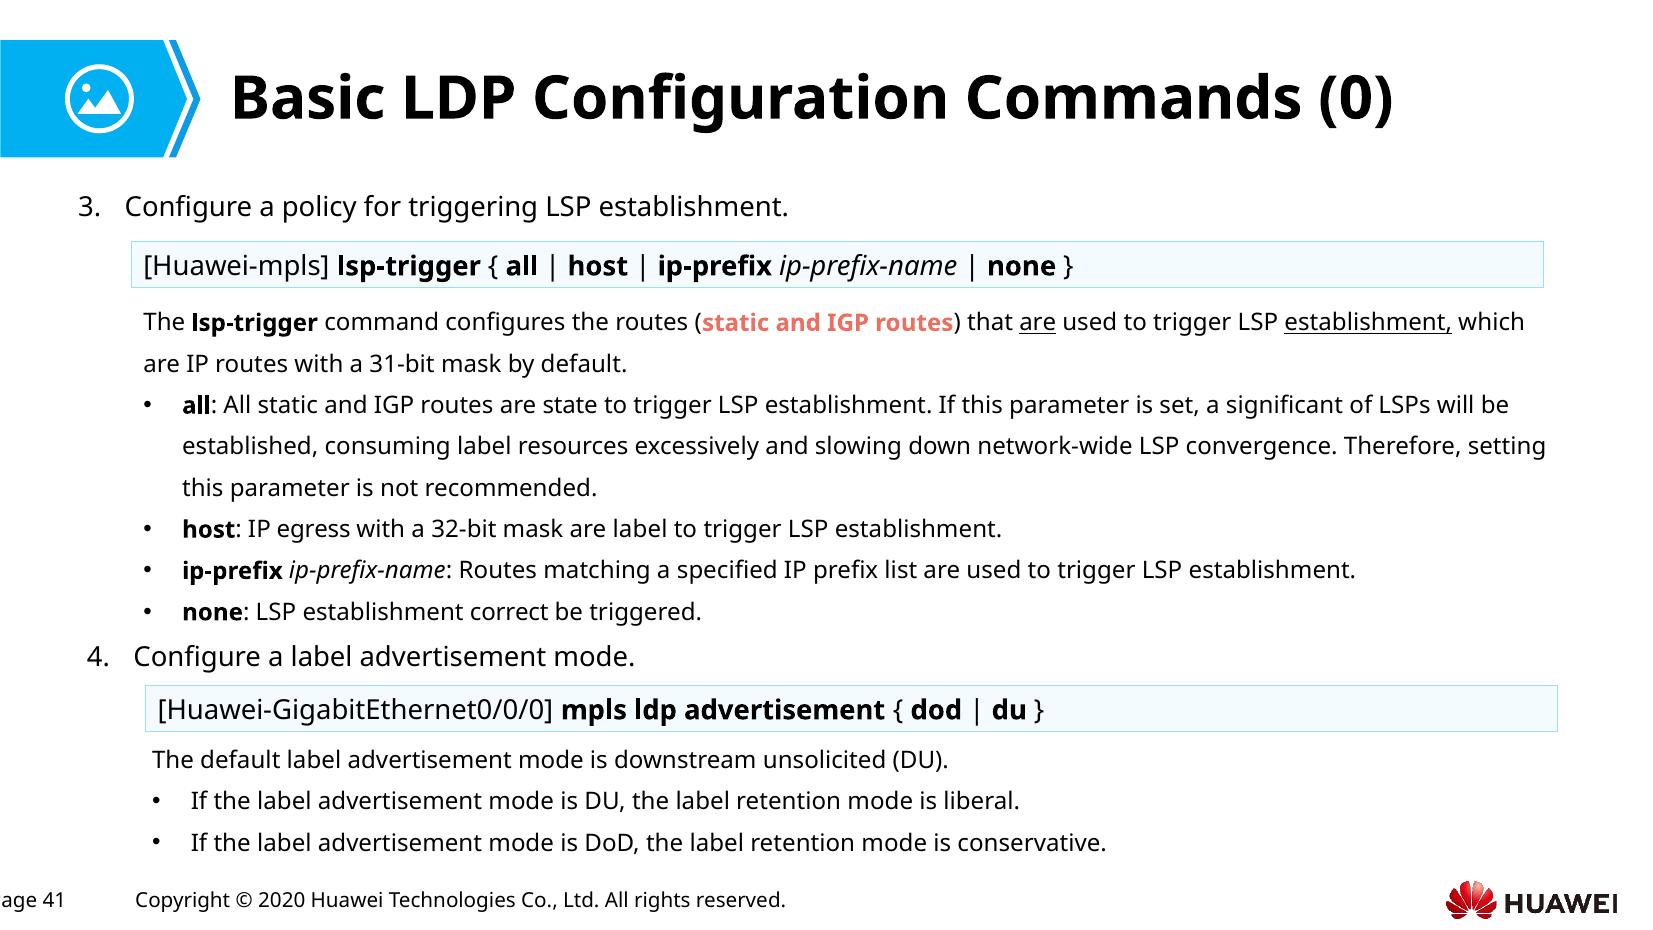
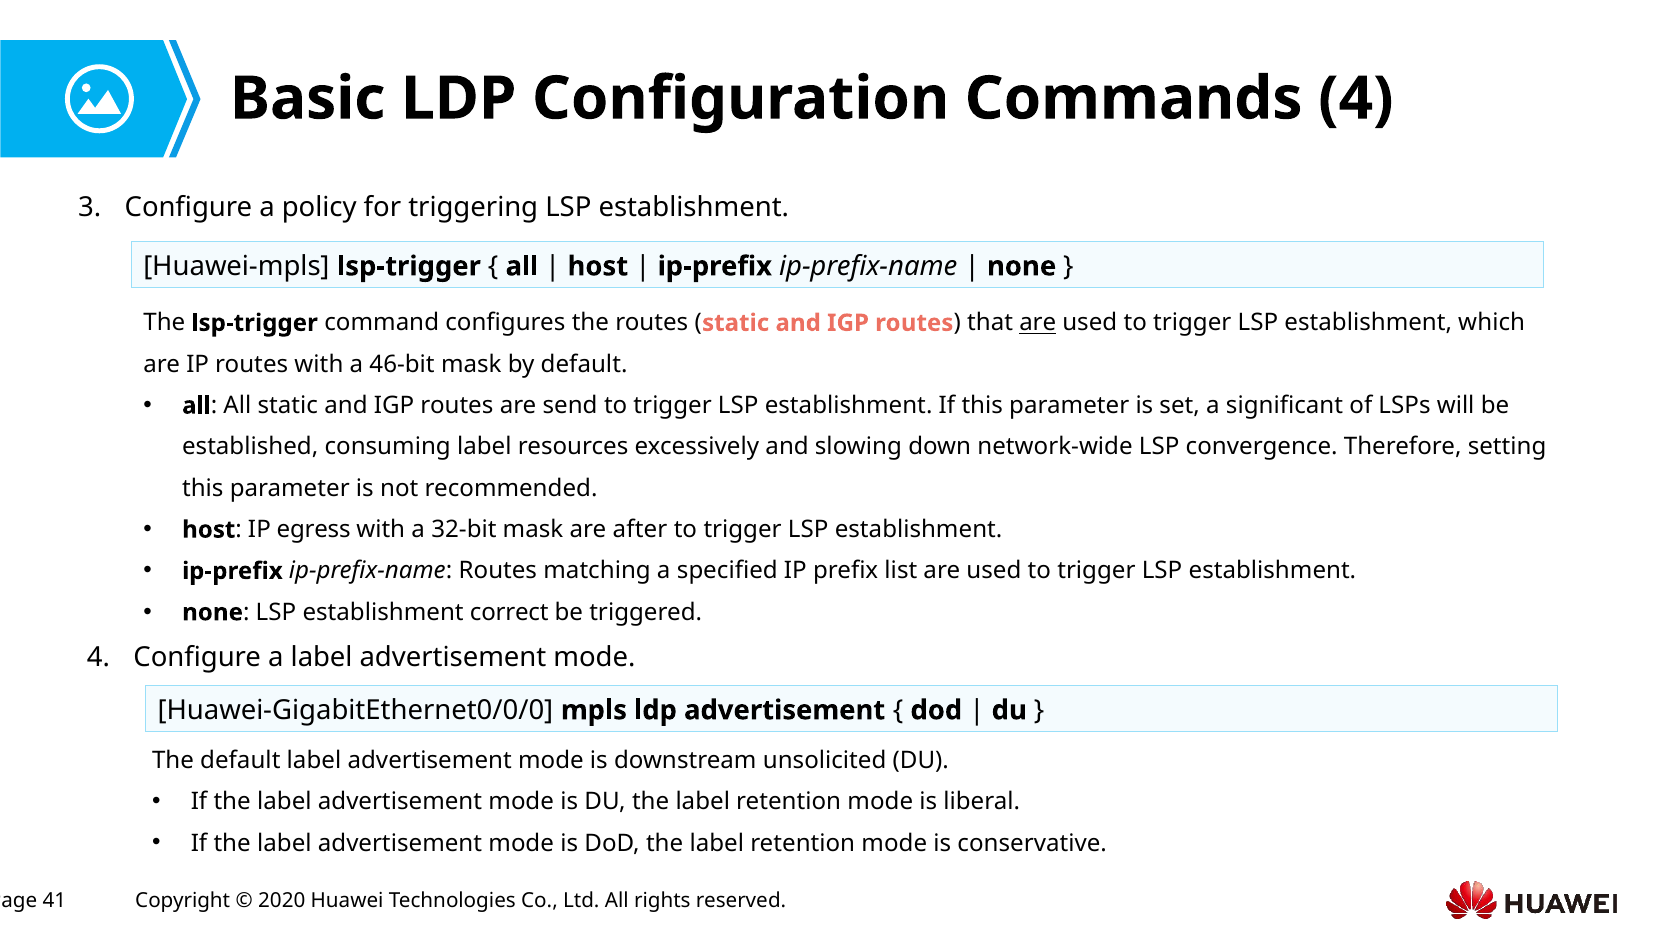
Commands 0: 0 -> 4
establishment at (1368, 323) underline: present -> none
31-bit: 31-bit -> 46-bit
state: state -> send
are label: label -> after
